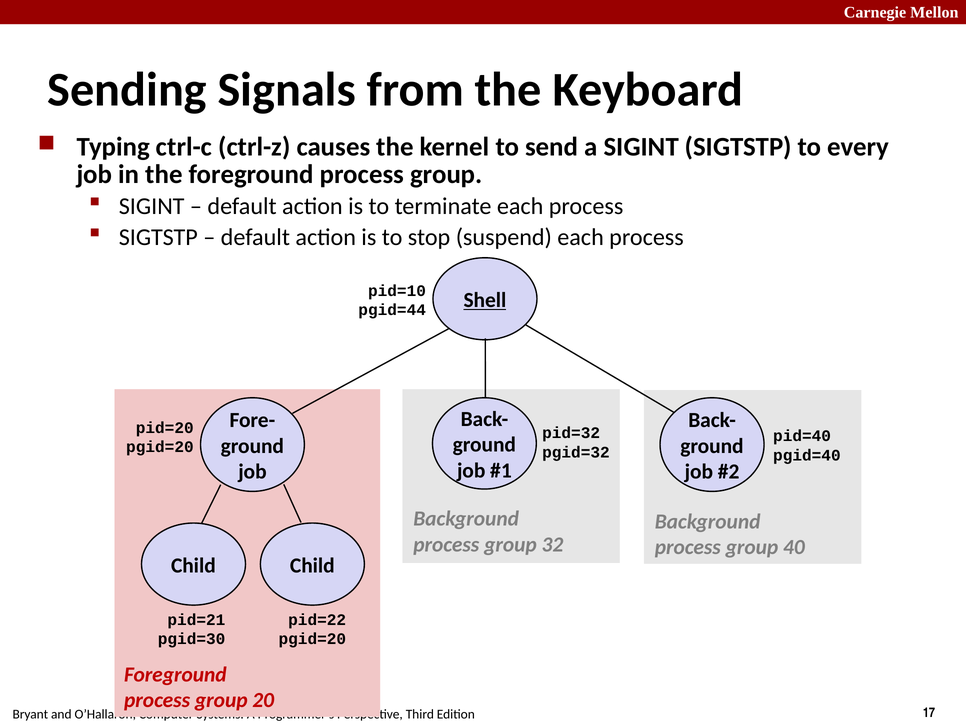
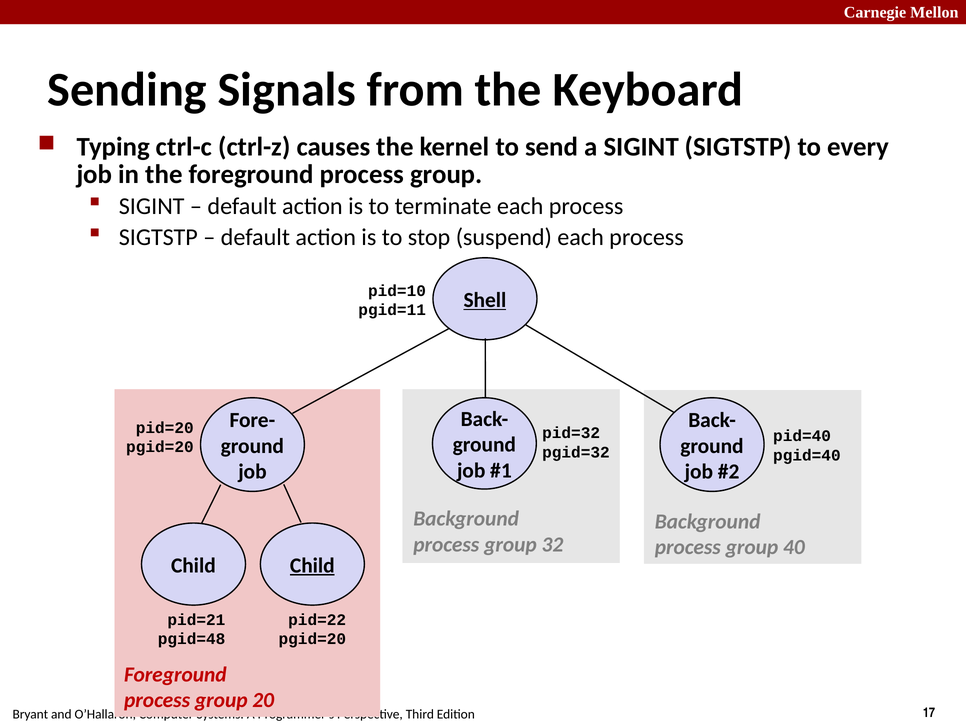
pgid=44: pgid=44 -> pgid=11
Child at (312, 565) underline: none -> present
pgid=30: pgid=30 -> pgid=48
